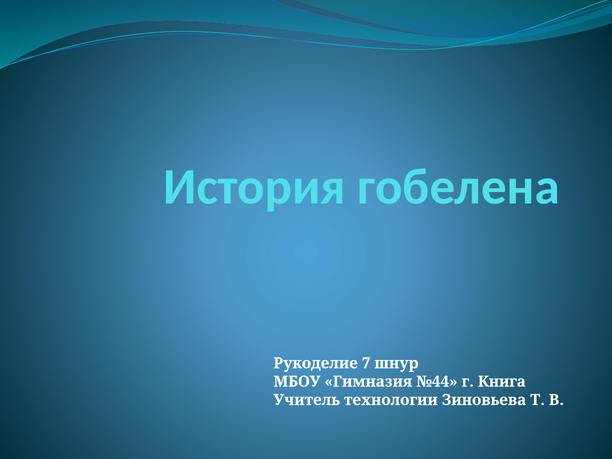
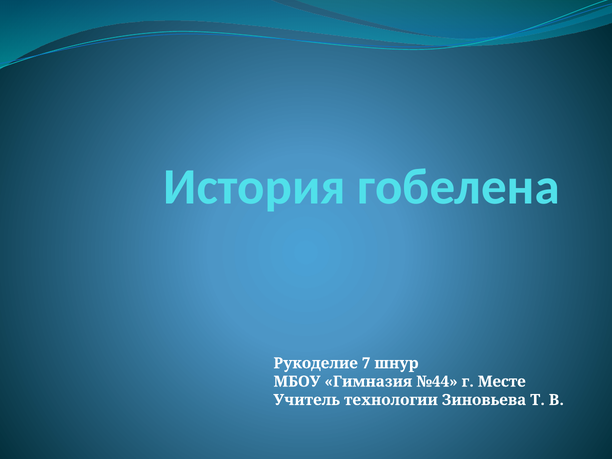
Книга: Книга -> Месте
